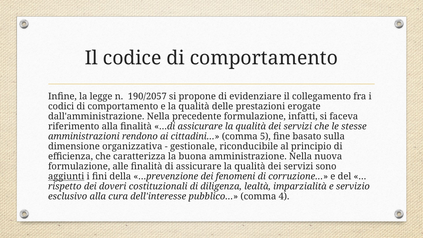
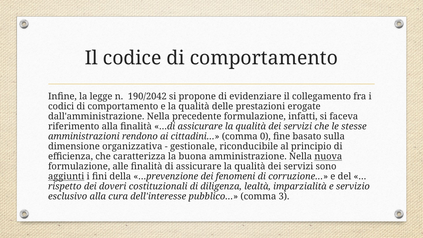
190/2057: 190/2057 -> 190/2042
5: 5 -> 0
nuova underline: none -> present
4: 4 -> 3
